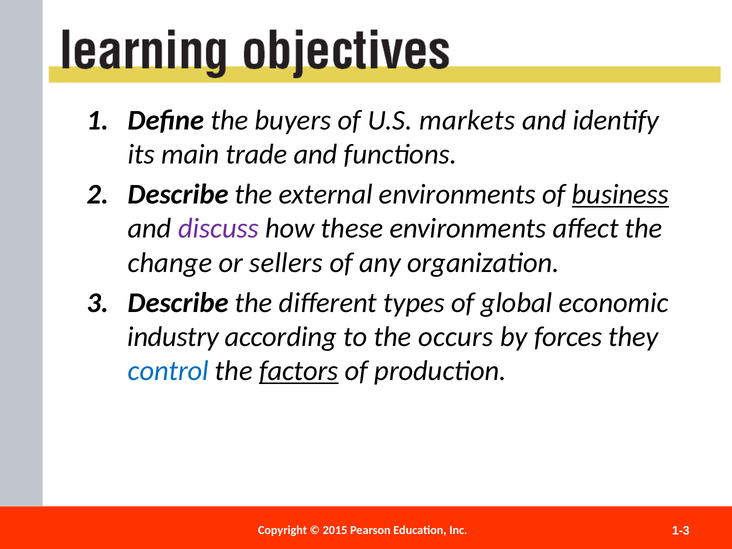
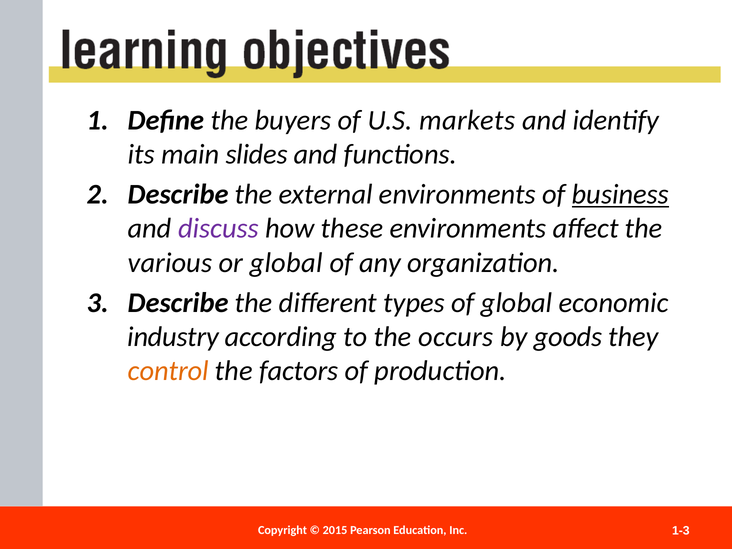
trade: trade -> slides
change: change -> various
or sellers: sellers -> global
forces: forces -> goods
control colour: blue -> orange
factors underline: present -> none
